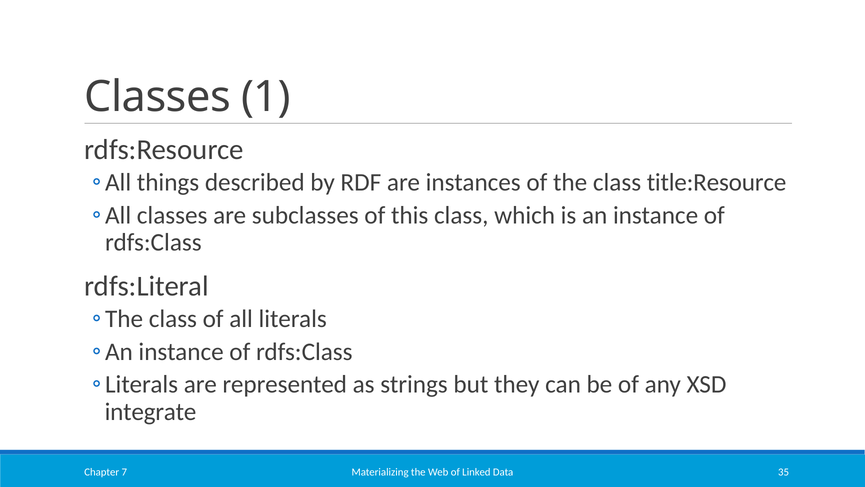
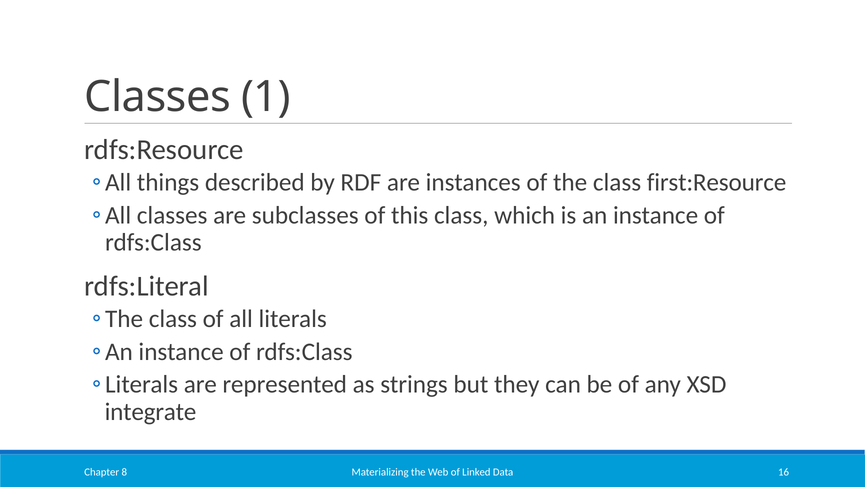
title:Resource: title:Resource -> first:Resource
35: 35 -> 16
7: 7 -> 8
